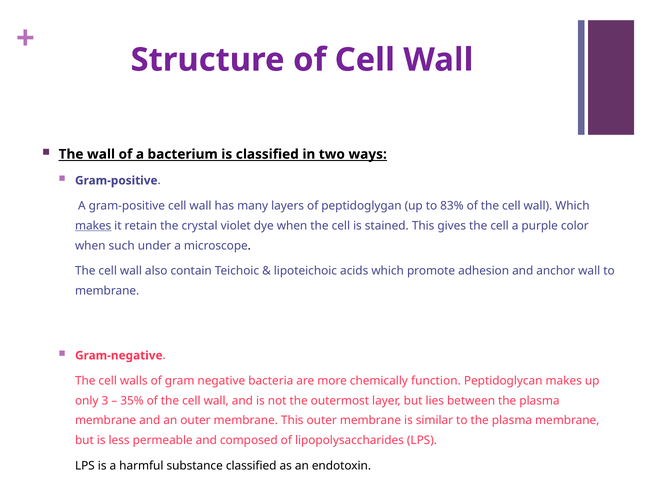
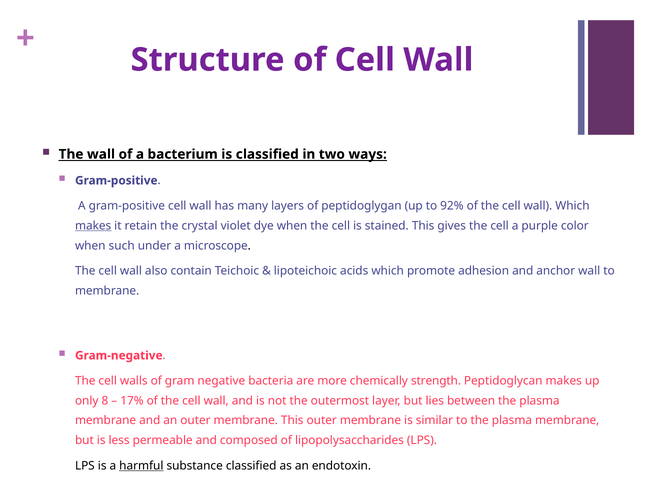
83%: 83% -> 92%
function: function -> strength
3: 3 -> 8
35%: 35% -> 17%
harmful underline: none -> present
